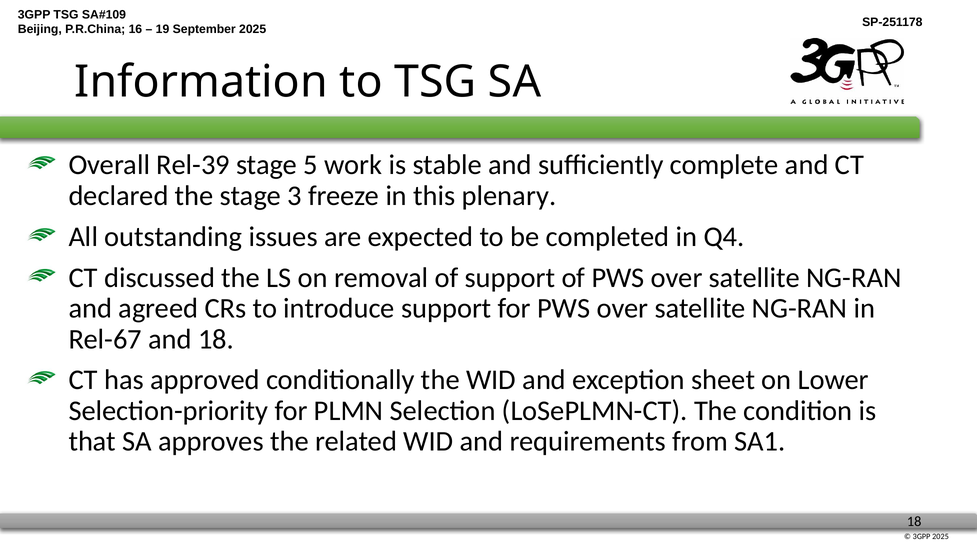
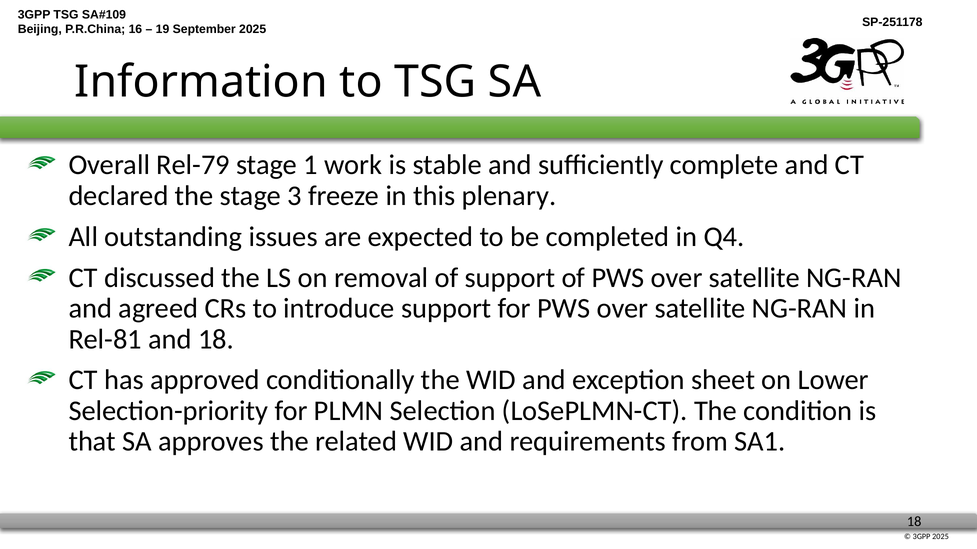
Rel-39: Rel-39 -> Rel-79
5: 5 -> 1
Rel-67: Rel-67 -> Rel-81
